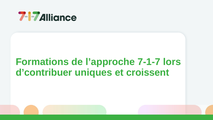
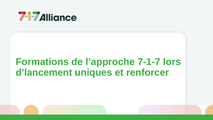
d’contribuer: d’contribuer -> d’lancement
croissent: croissent -> renforcer
